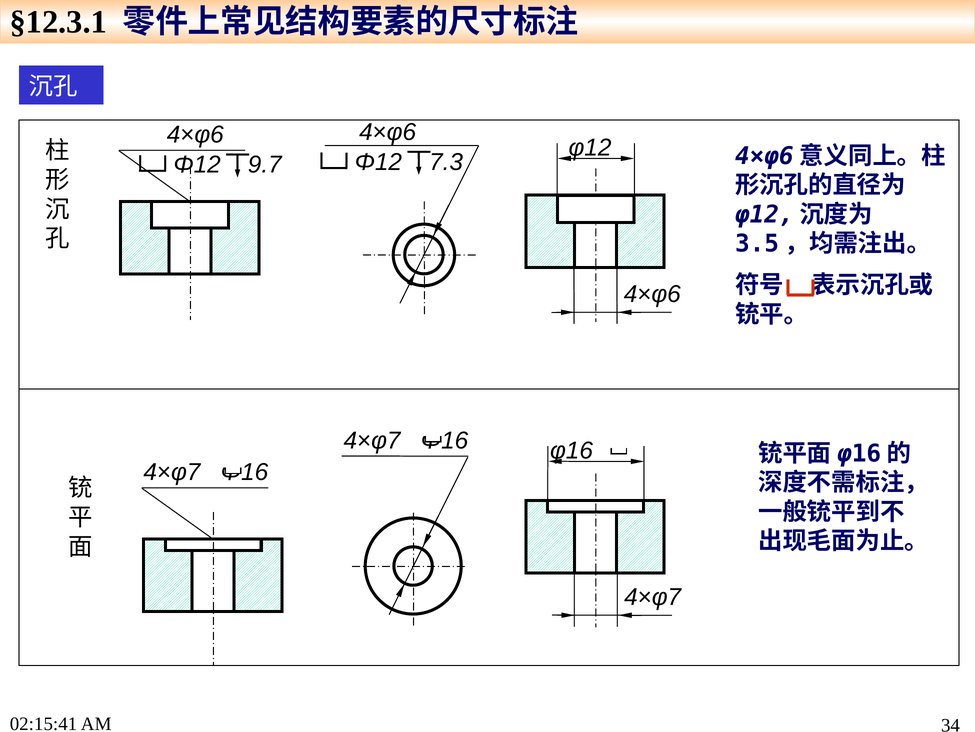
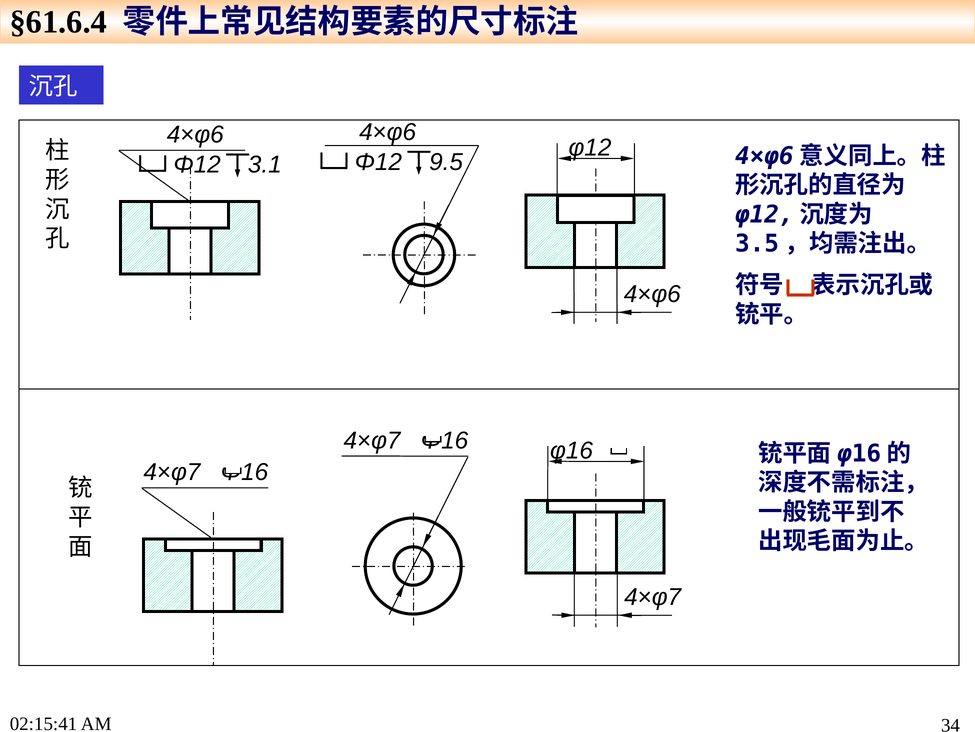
§12.3.1: §12.3.1 -> §61.6.4
7.3: 7.3 -> 9.5
9.7: 9.7 -> 3.1
